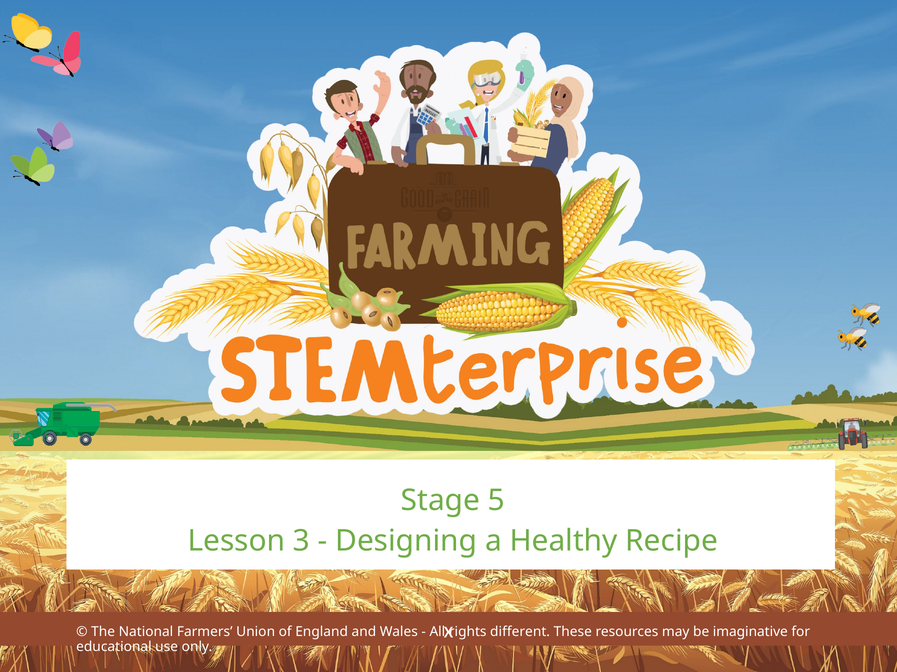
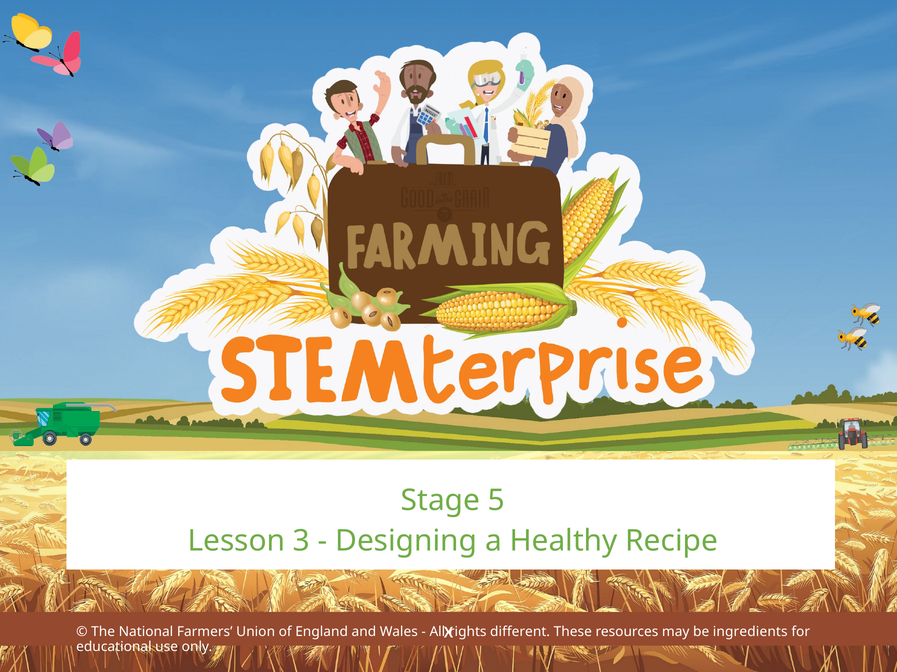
imaginative: imaginative -> ingredients
